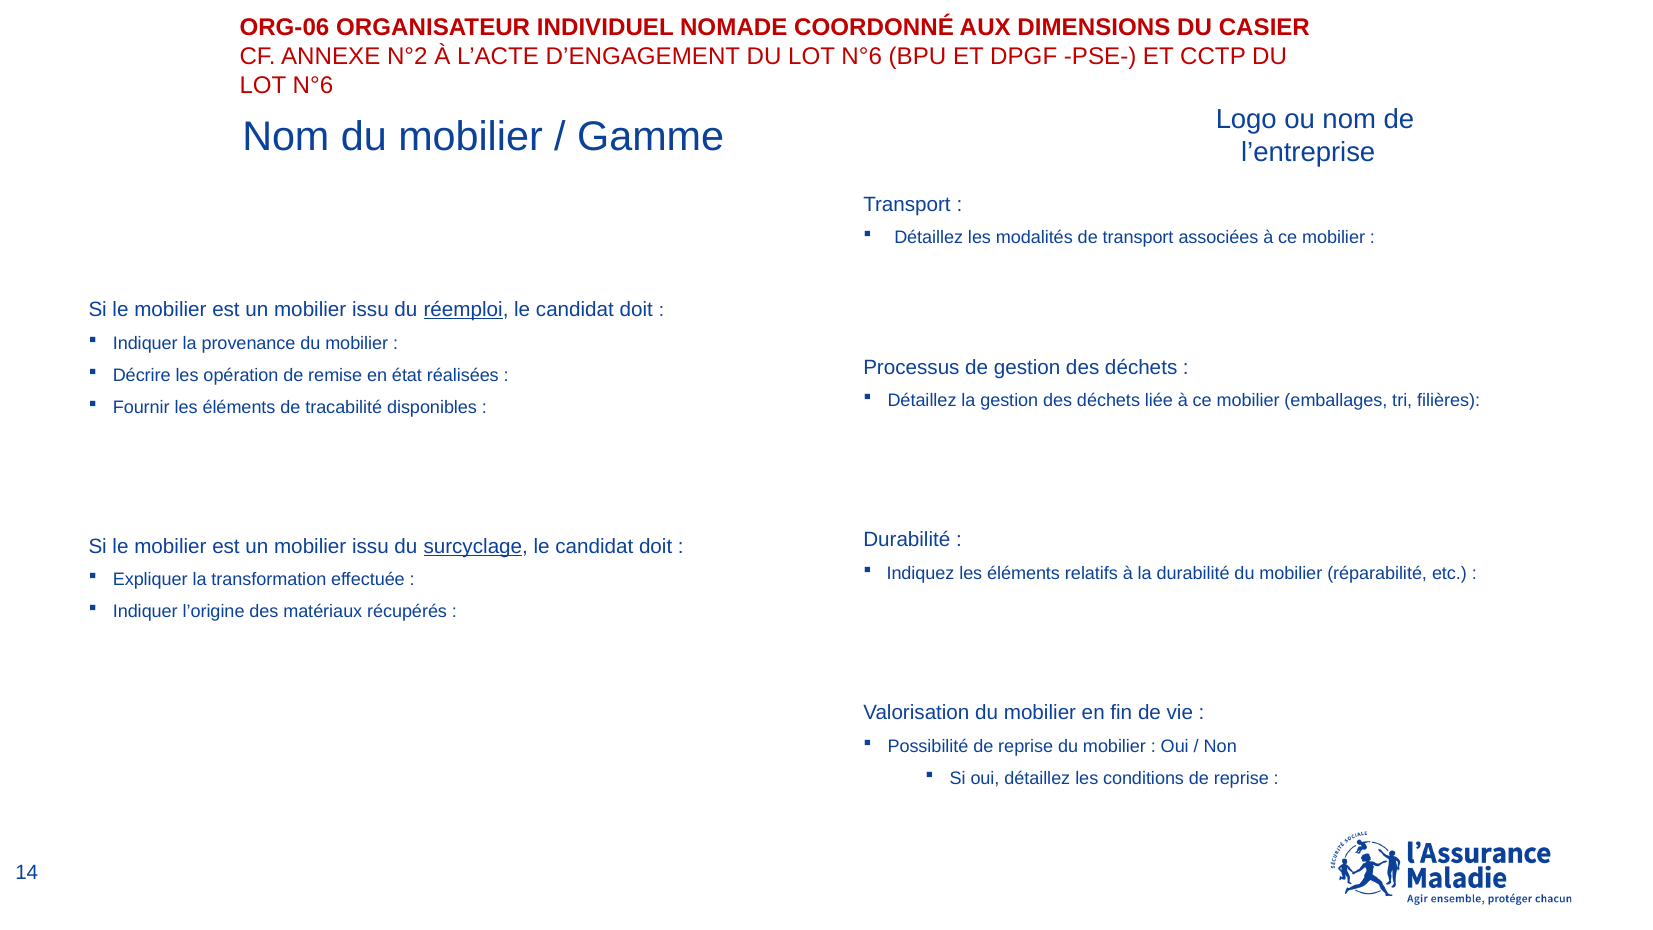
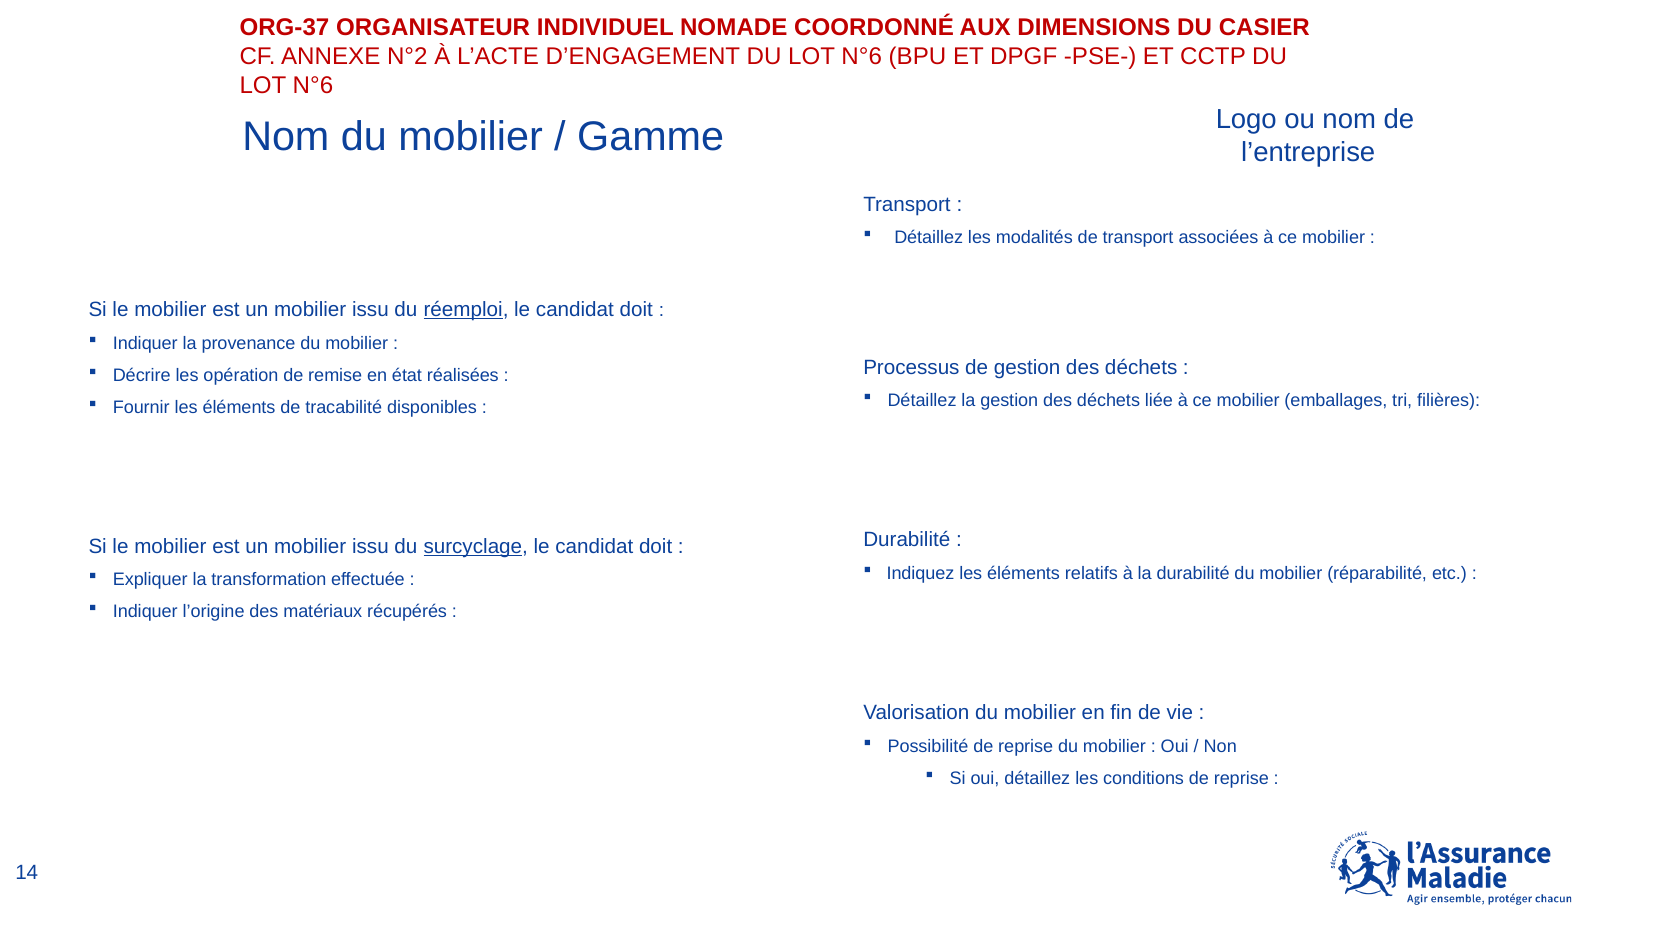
ORG-06: ORG-06 -> ORG-37
